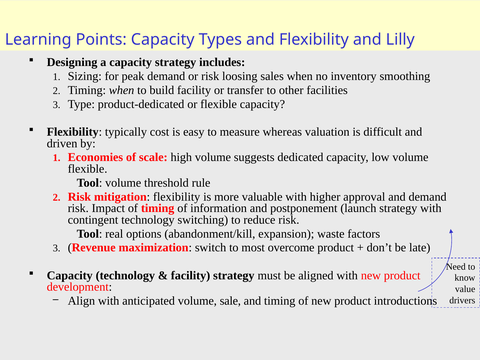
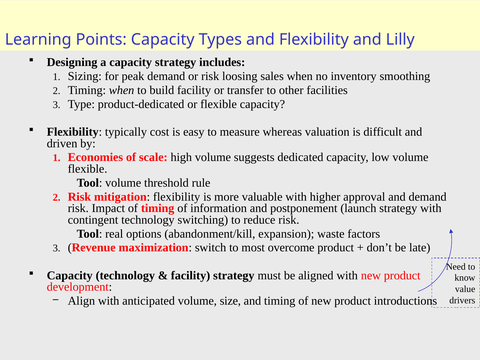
sale: sale -> size
